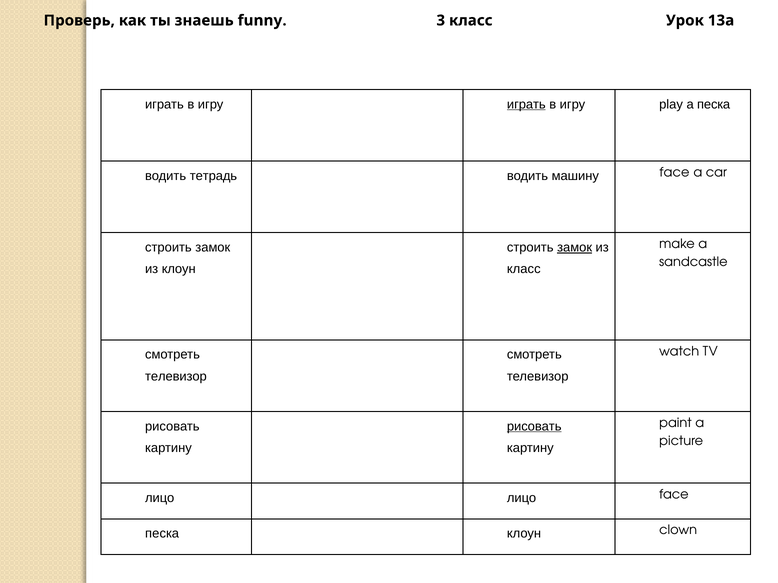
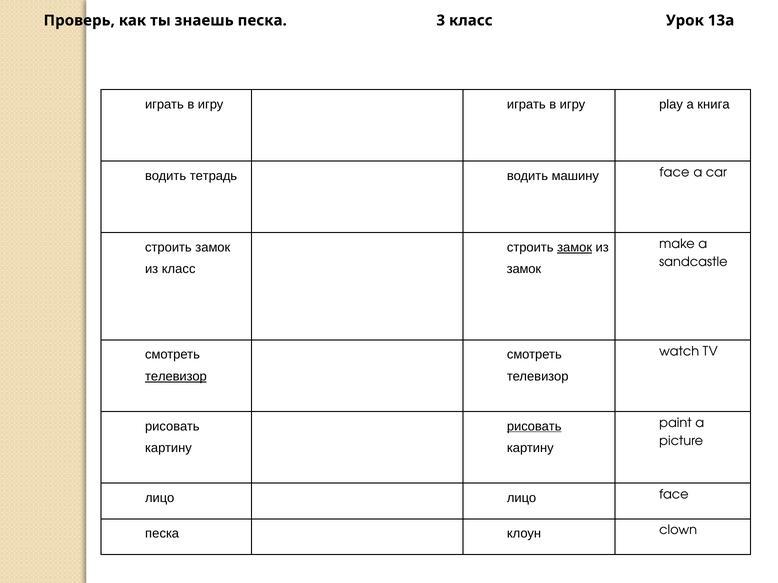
знаешь funny: funny -> песка
играть at (526, 104) underline: present -> none
a песка: песка -> книга
из клоун: клоун -> класс
класс at (524, 269): класс -> замок
телевизор at (176, 377) underline: none -> present
